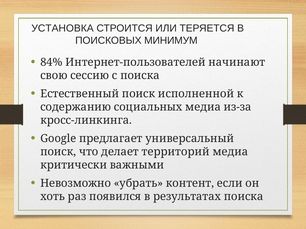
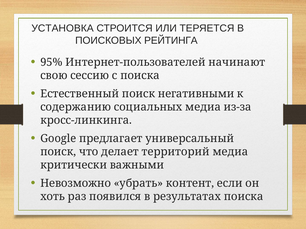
МИНИМУМ: МИНИМУМ -> РЕЙТИНГА
84%: 84% -> 95%
исполненной: исполненной -> негативными
